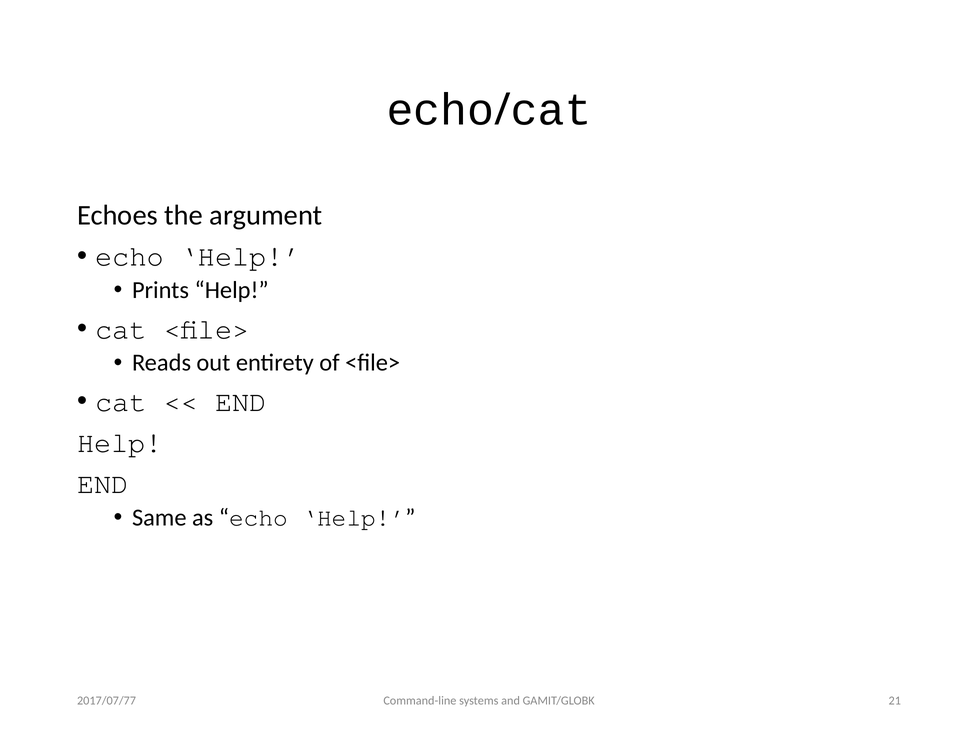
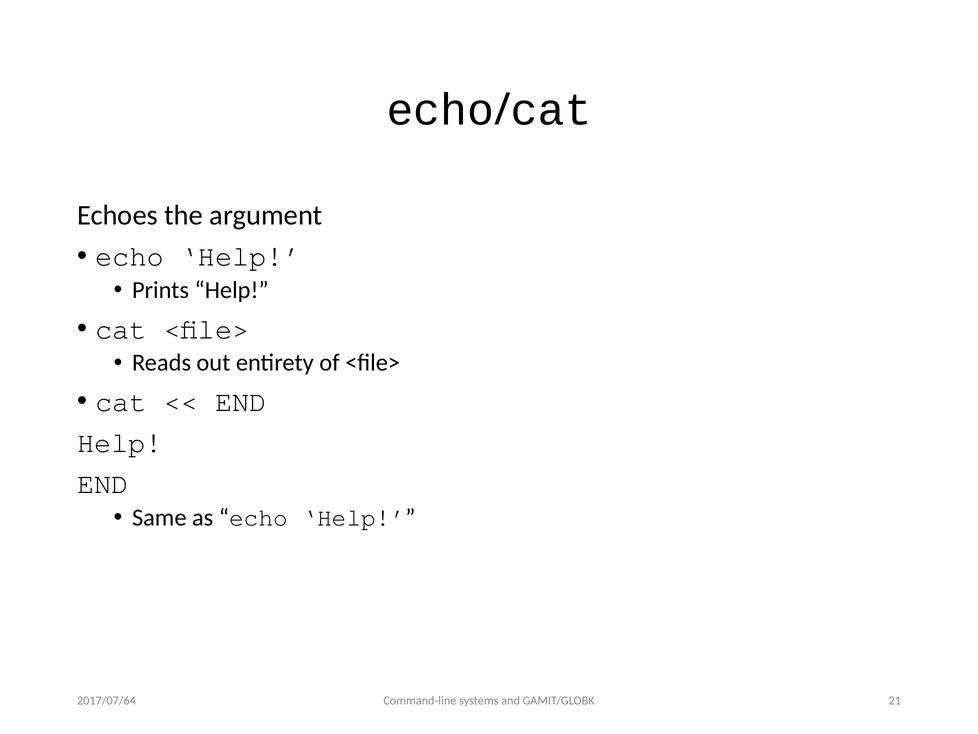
2017/07/77: 2017/07/77 -> 2017/07/64
